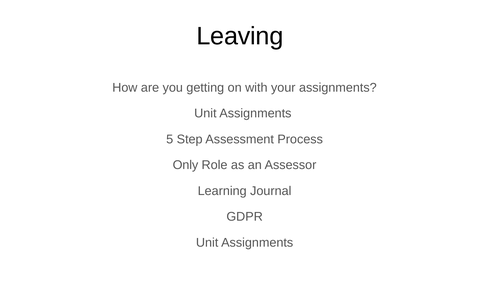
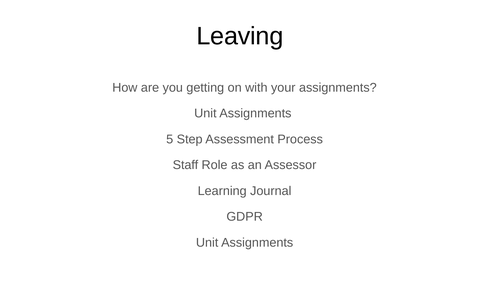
Only: Only -> Staff
